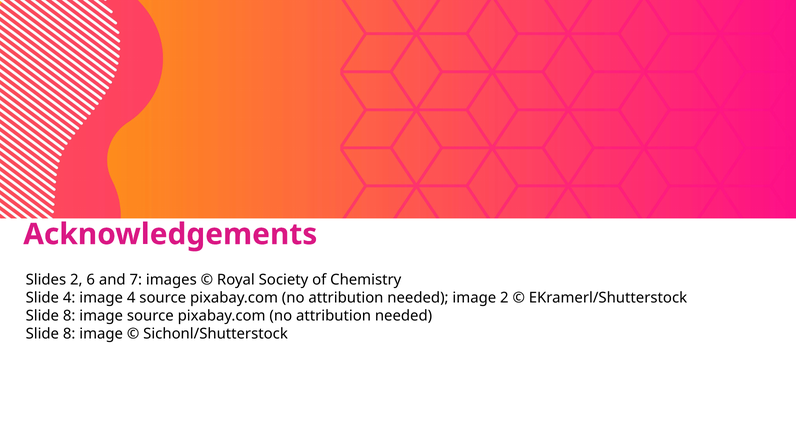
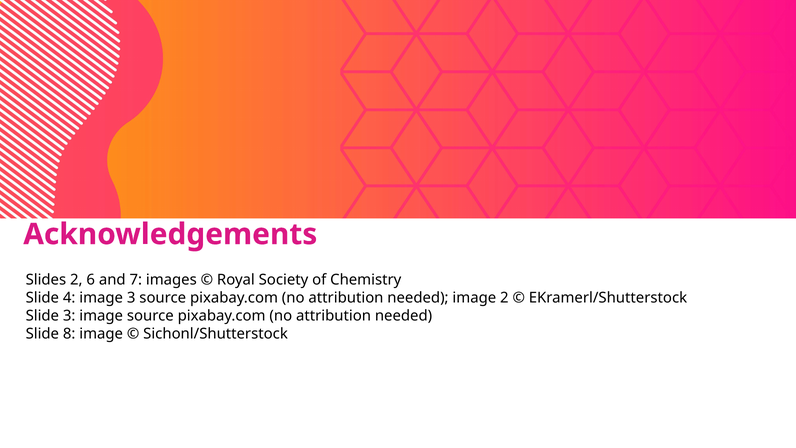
image 4: 4 -> 3
8 at (69, 316): 8 -> 3
